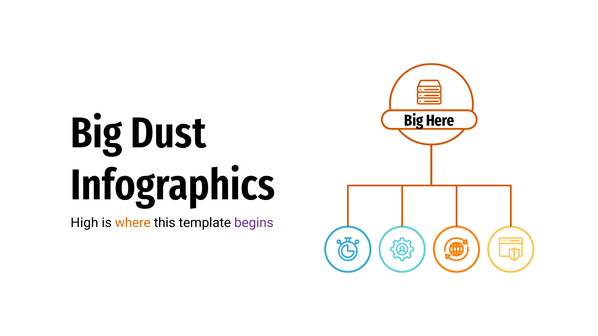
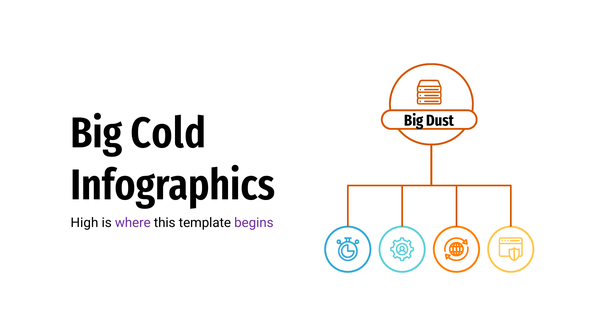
Here: Here -> Dust
Dust: Dust -> Cold
where colour: orange -> purple
